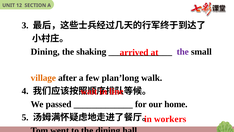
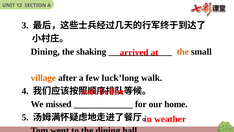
the at (183, 52) colour: purple -> orange
plan’long: plan’long -> luck’long
passed: passed -> missed
workers: workers -> weather
